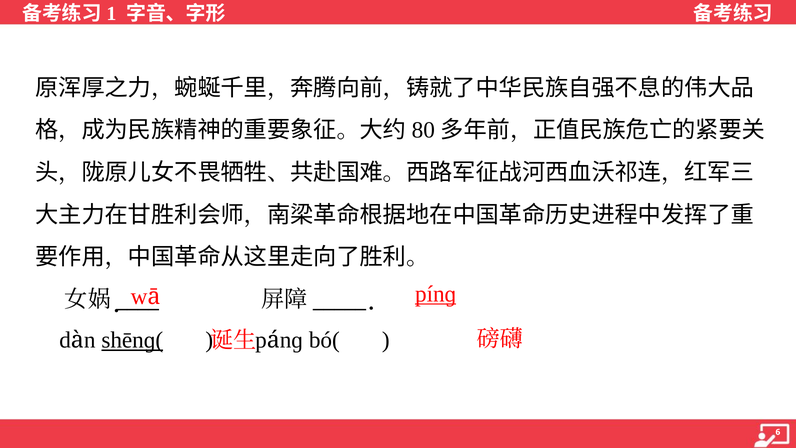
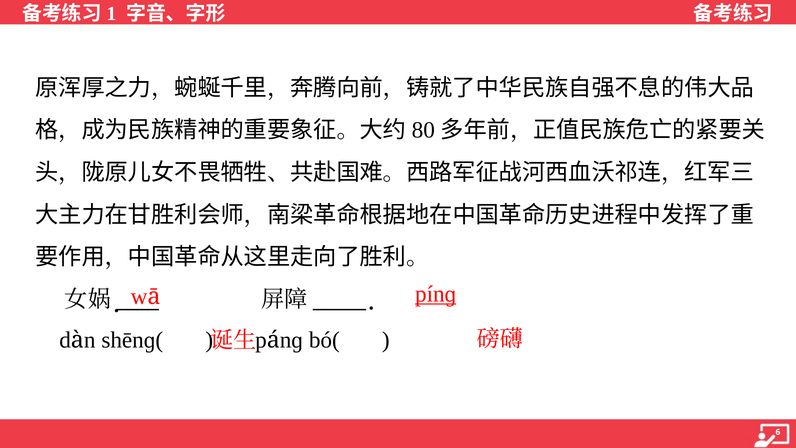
shēnɡ( underline: present -> none
